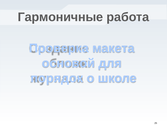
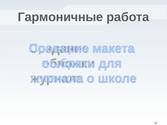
основой: основой -> выбрать
порядок: порядок -> главном
